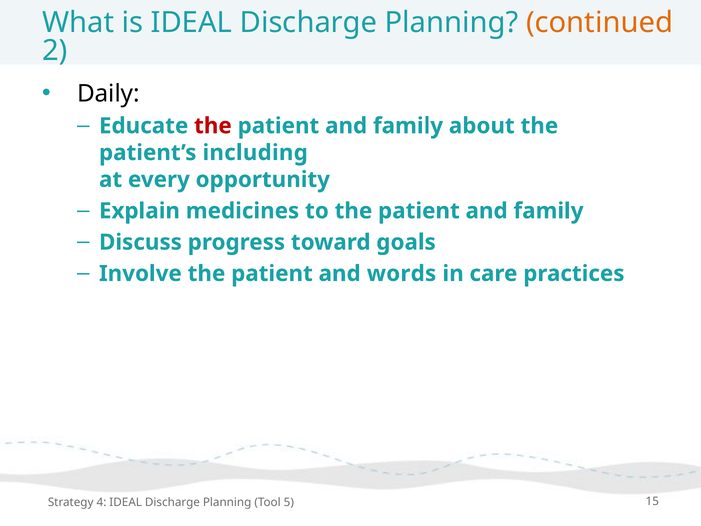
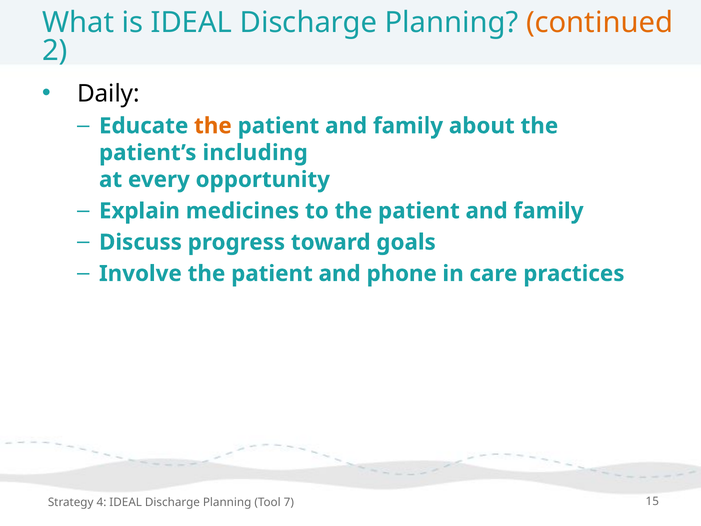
the at (213, 126) colour: red -> orange
words: words -> phone
5: 5 -> 7
